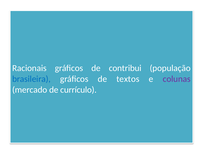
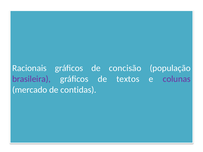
contribui: contribui -> concisão
brasileira colour: blue -> purple
currículo: currículo -> contidas
